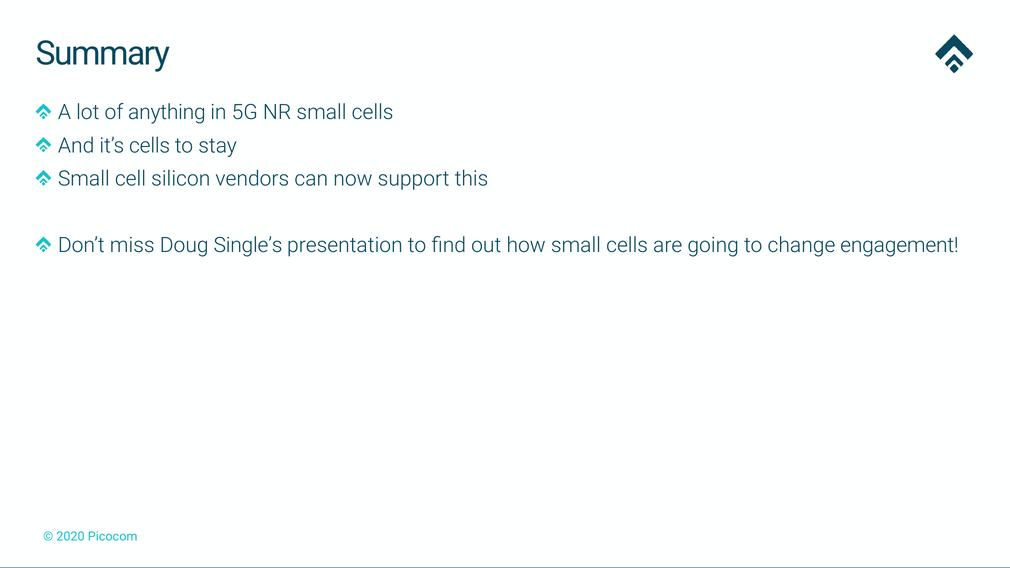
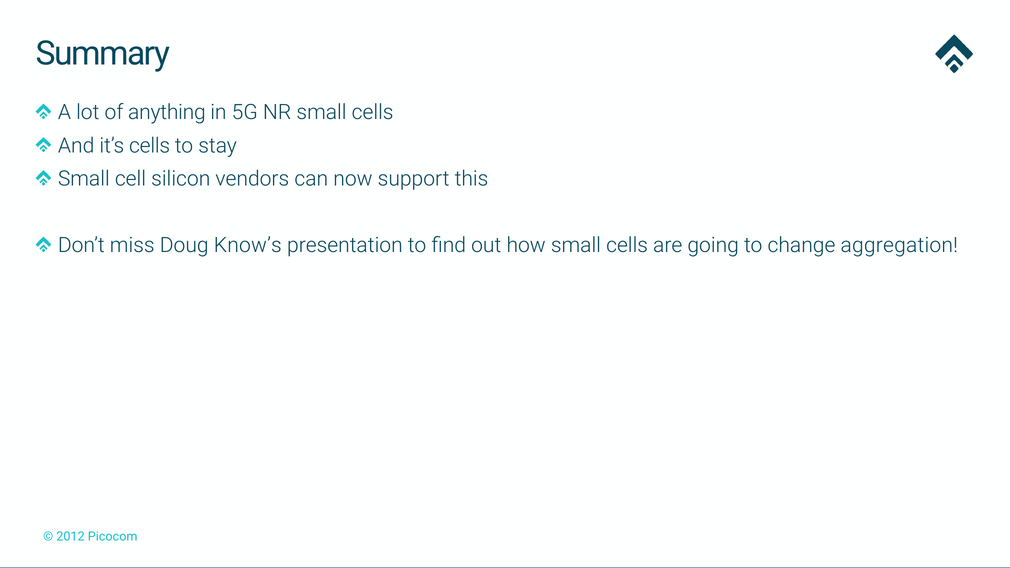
Single’s: Single’s -> Know’s
engagement: engagement -> aggregation
2020: 2020 -> 2012
